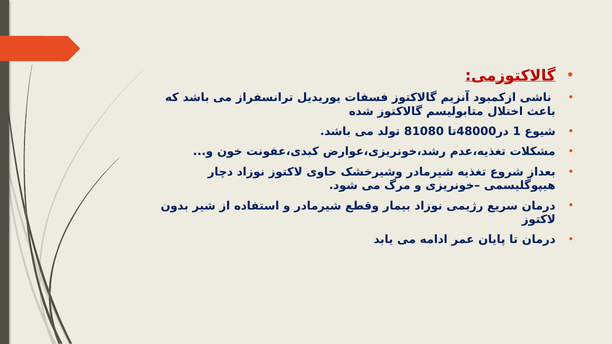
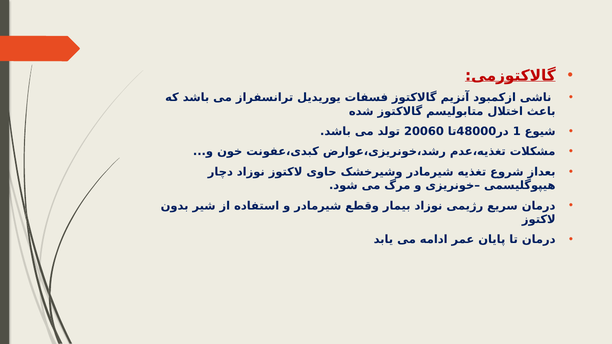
81080: 81080 -> 20060
